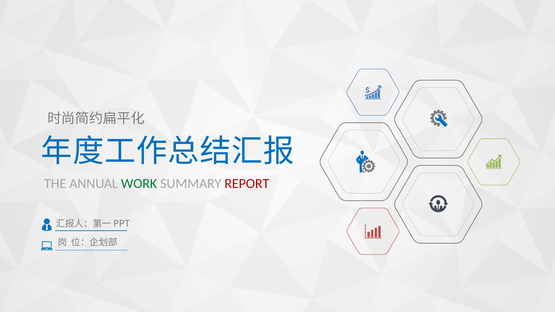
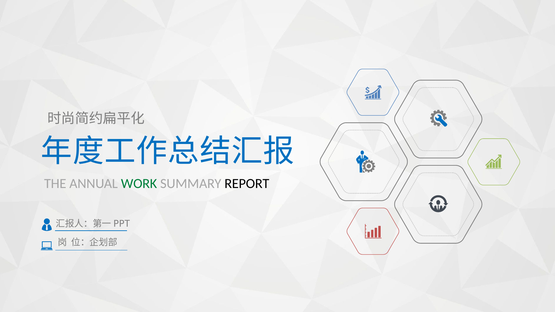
REPORT colour: red -> black
